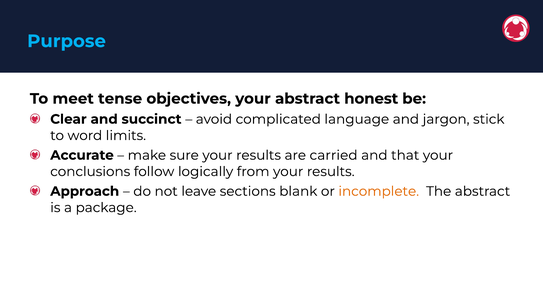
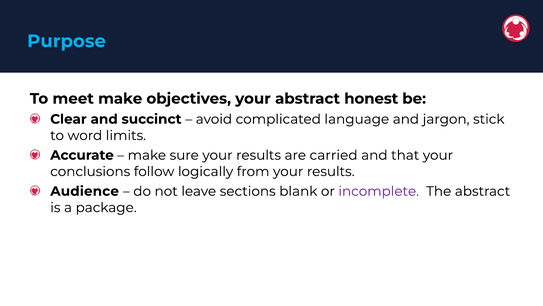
meet tense: tense -> make
Approach: Approach -> Audience
incomplete colour: orange -> purple
